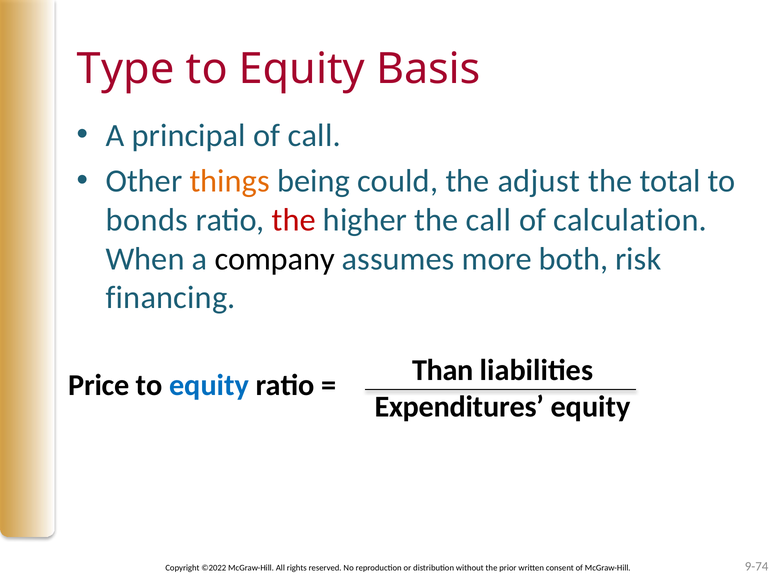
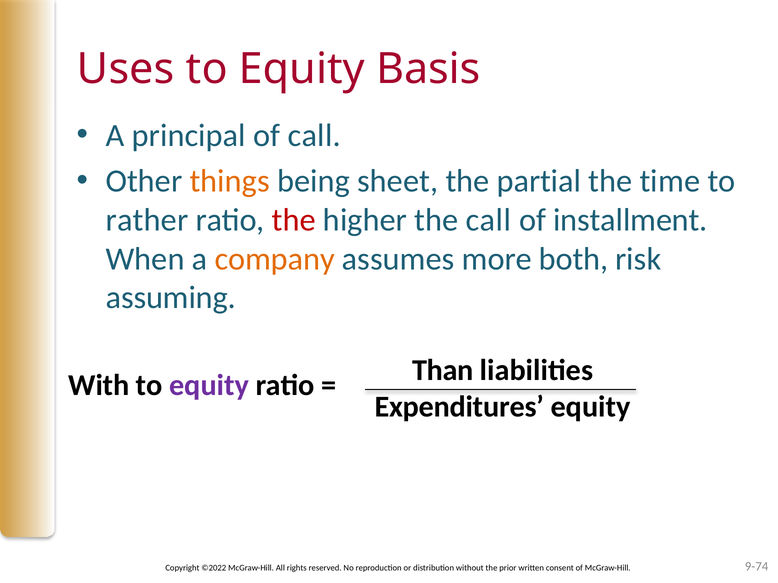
Type: Type -> Uses
could: could -> sheet
adjust: adjust -> partial
total: total -> time
bonds: bonds -> rather
calculation: calculation -> installment
company colour: black -> orange
financing: financing -> assuming
Price: Price -> With
equity at (209, 386) colour: blue -> purple
